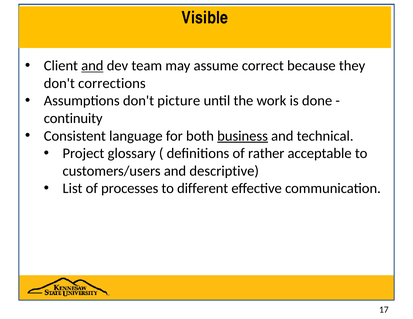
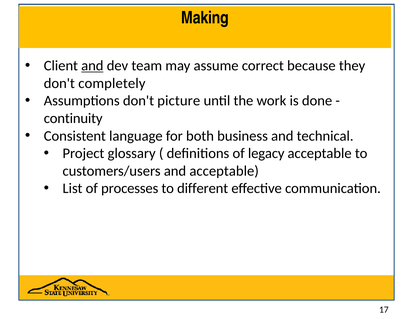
Visible: Visible -> Making
corrections: corrections -> completely
business underline: present -> none
rather: rather -> legacy
and descriptive: descriptive -> acceptable
